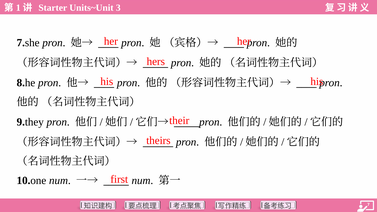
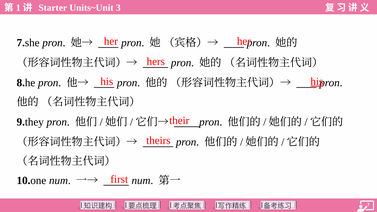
his at (317, 81) underline: none -> present
